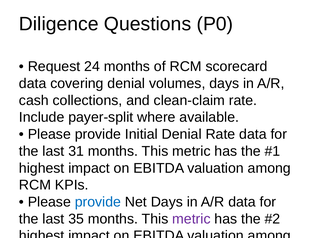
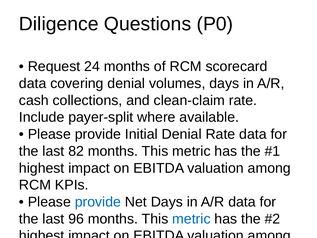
31: 31 -> 82
35: 35 -> 96
metric at (191, 219) colour: purple -> blue
